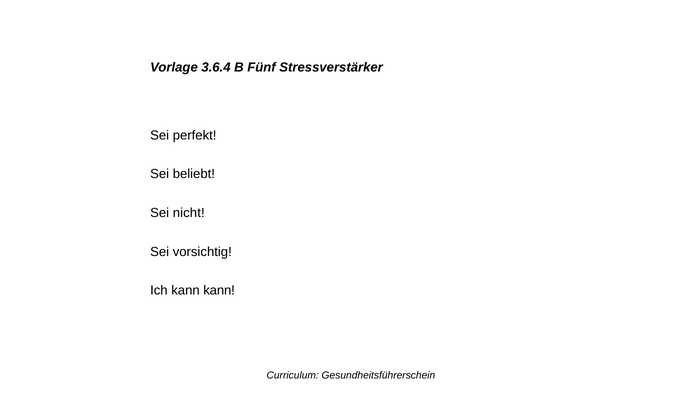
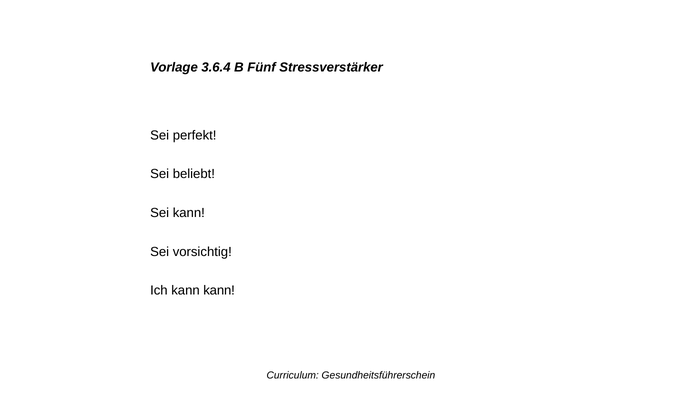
Sei nicht: nicht -> kann
